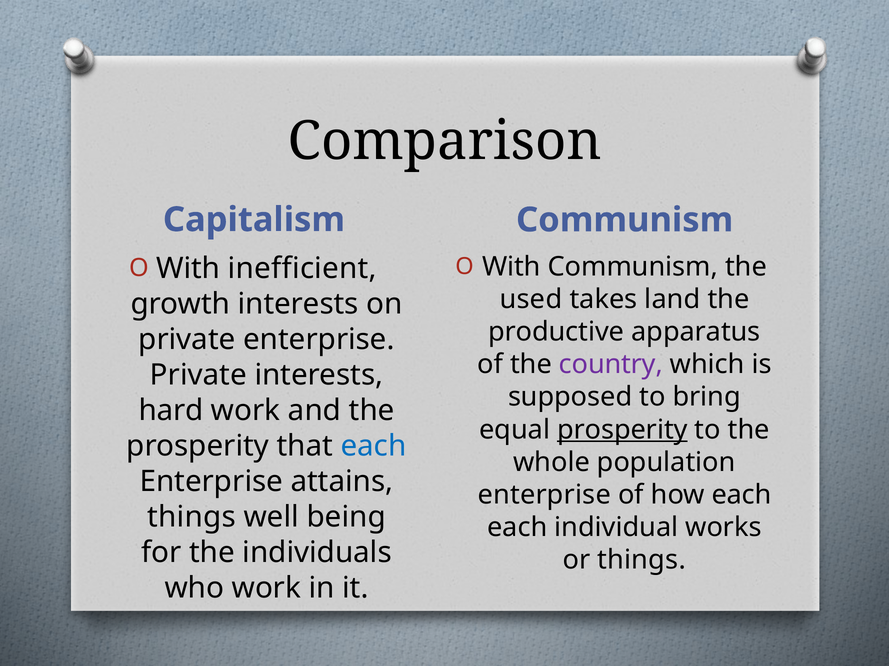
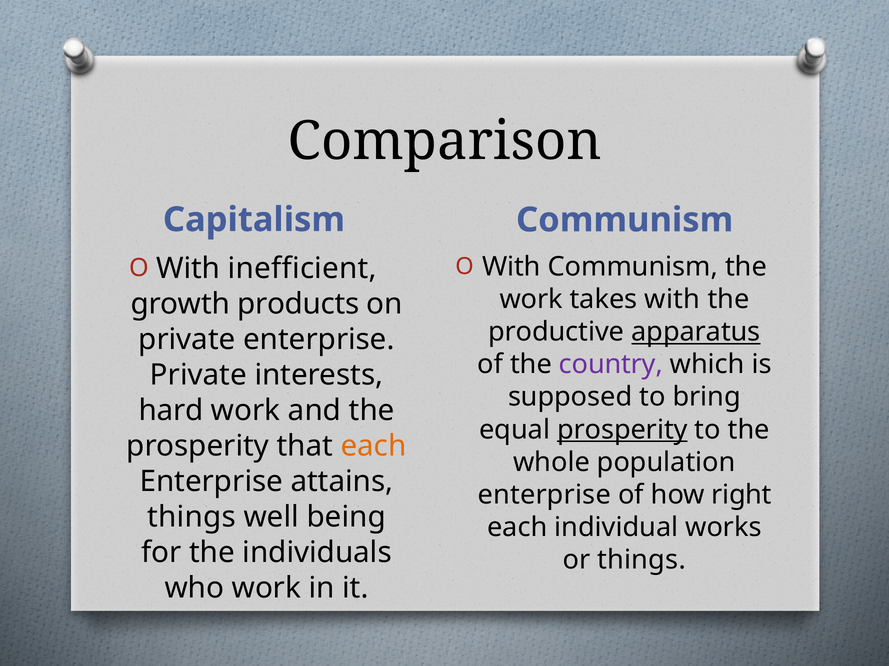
used at (531, 300): used -> work
takes land: land -> with
growth interests: interests -> products
apparatus underline: none -> present
each at (374, 447) colour: blue -> orange
how each: each -> right
